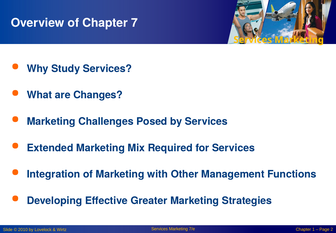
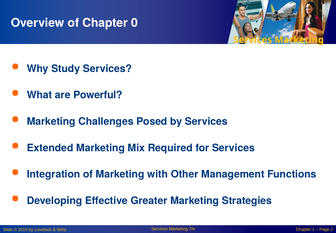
7: 7 -> 0
Changes: Changes -> Powerful
